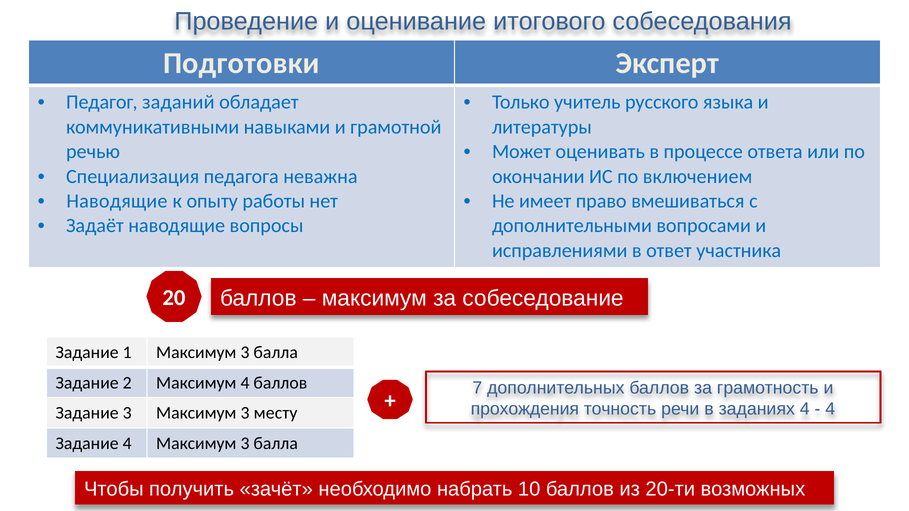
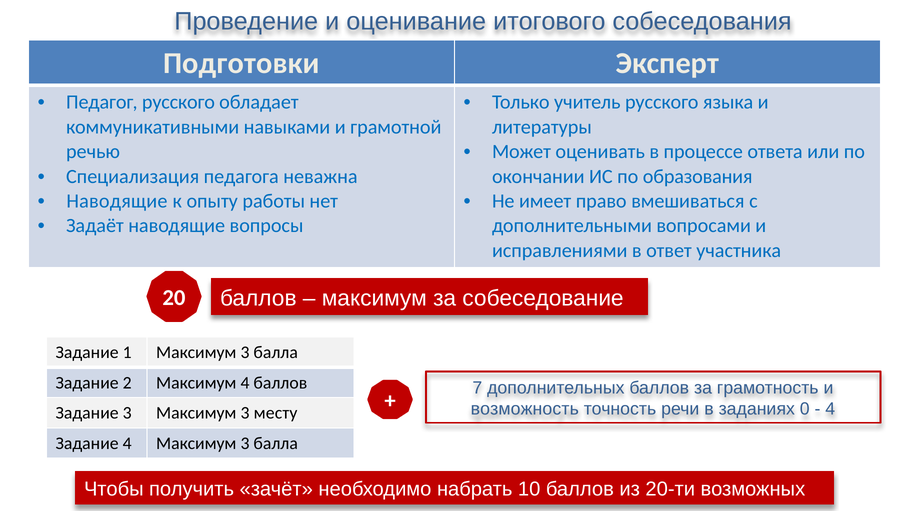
Педагог заданий: заданий -> русского
включением: включением -> образования
прохождения: прохождения -> возможность
заданиях 4: 4 -> 0
